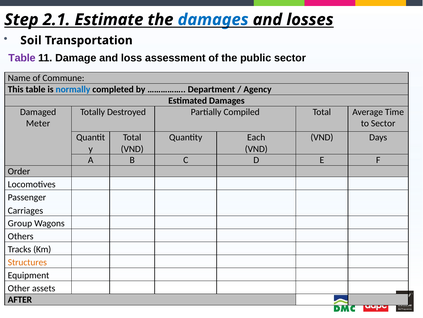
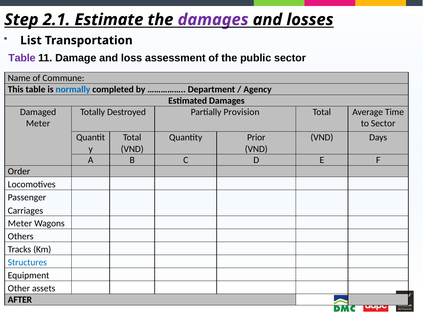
damages at (213, 20) colour: blue -> purple
Soil: Soil -> List
Compiled: Compiled -> Provision
Each: Each -> Prior
Group at (20, 223): Group -> Meter
Structures colour: orange -> blue
